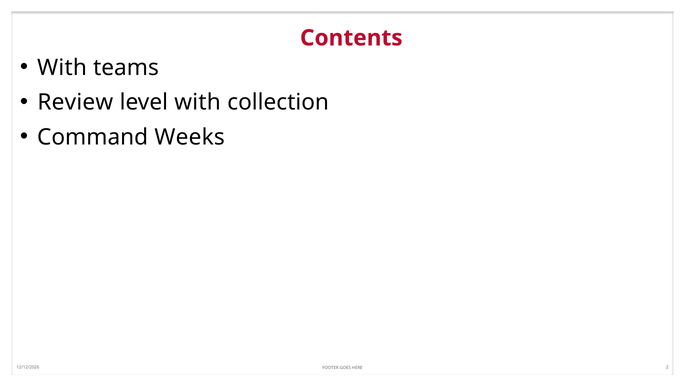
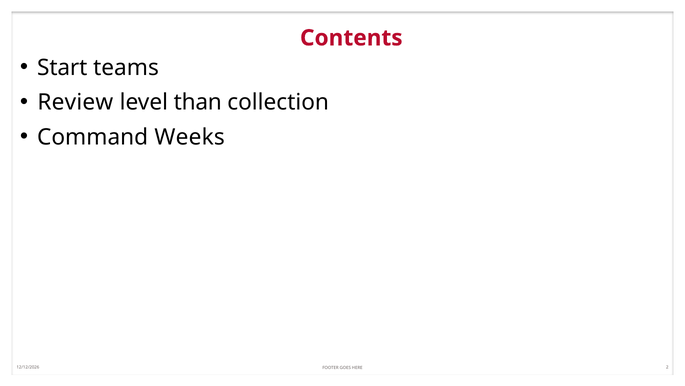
With at (62, 68): With -> Start
level with: with -> than
